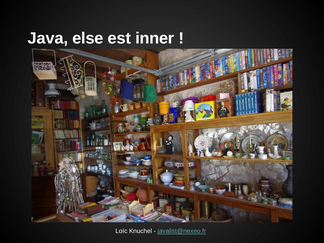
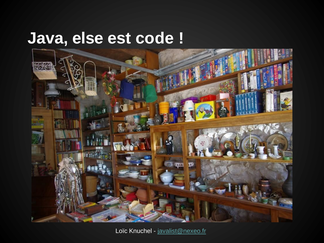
inner: inner -> code
